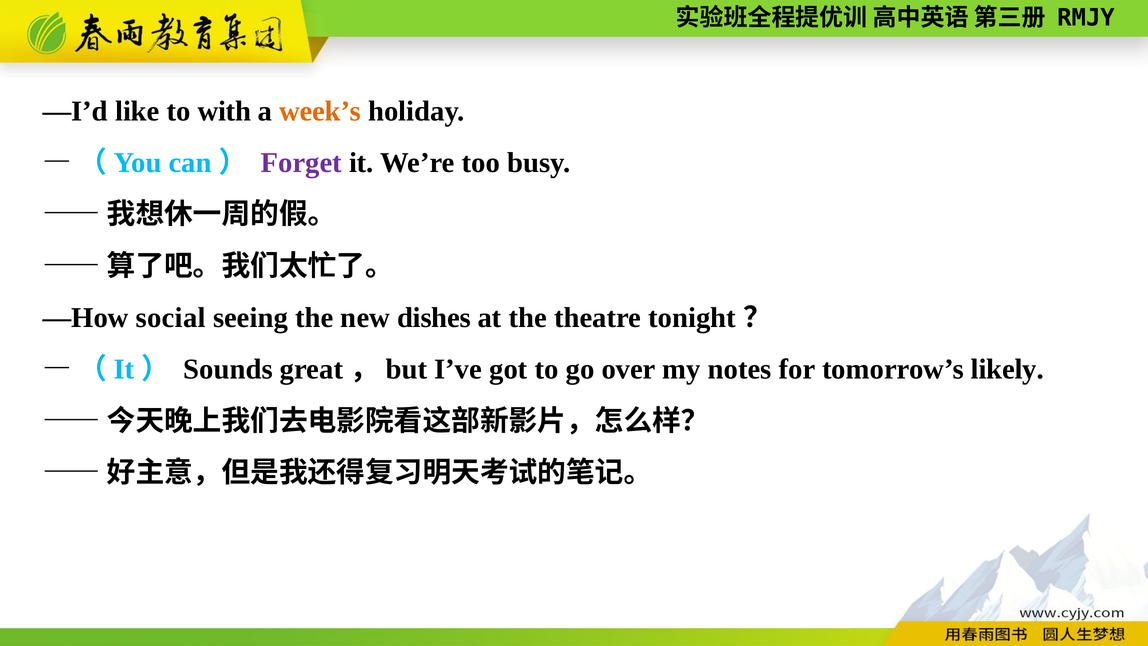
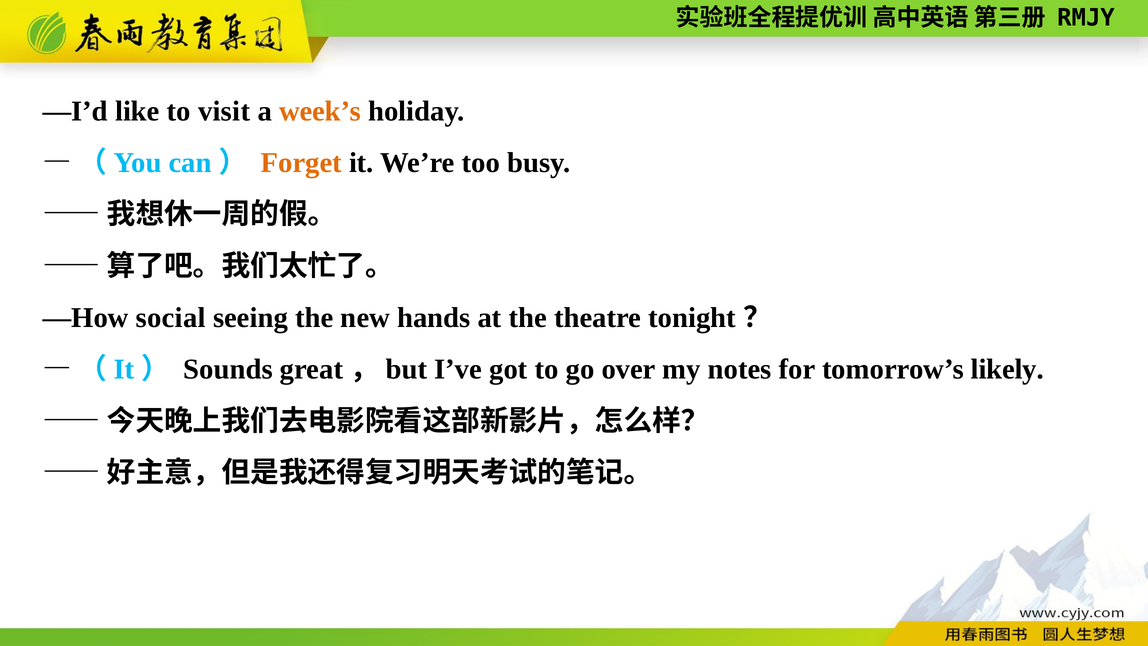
with: with -> visit
Forget colour: purple -> orange
dishes: dishes -> hands
